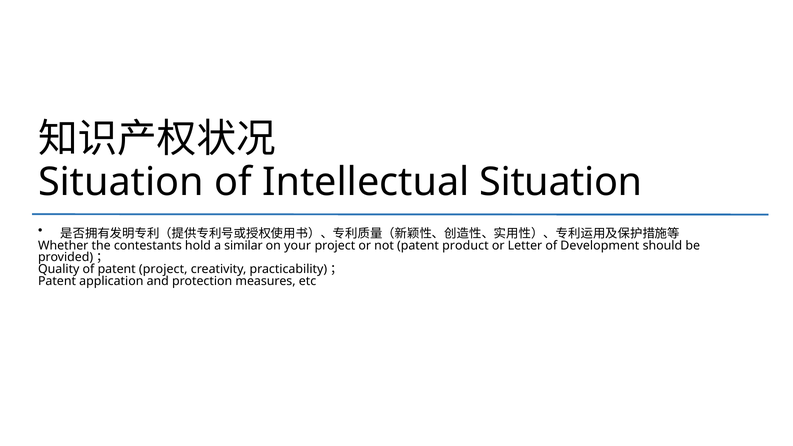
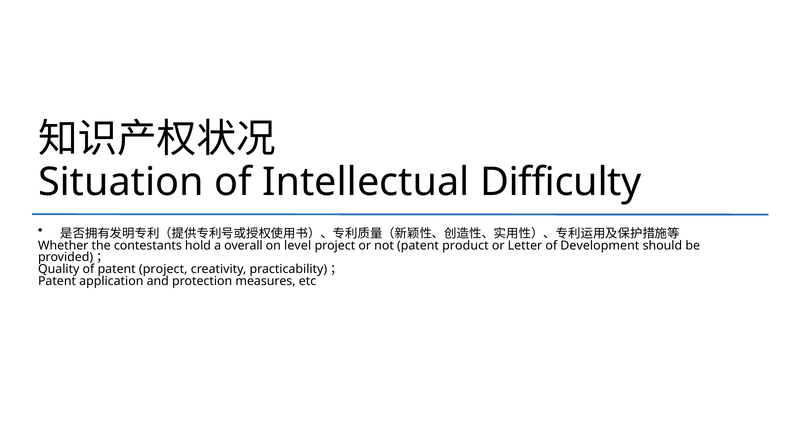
Intellectual Situation: Situation -> Difficulty
similar: similar -> overall
your: your -> level
